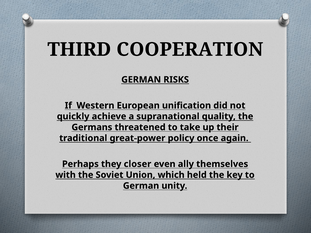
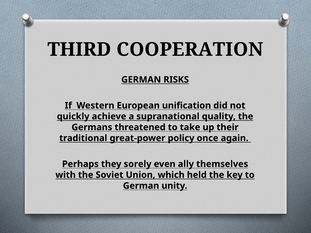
closer: closer -> sorely
